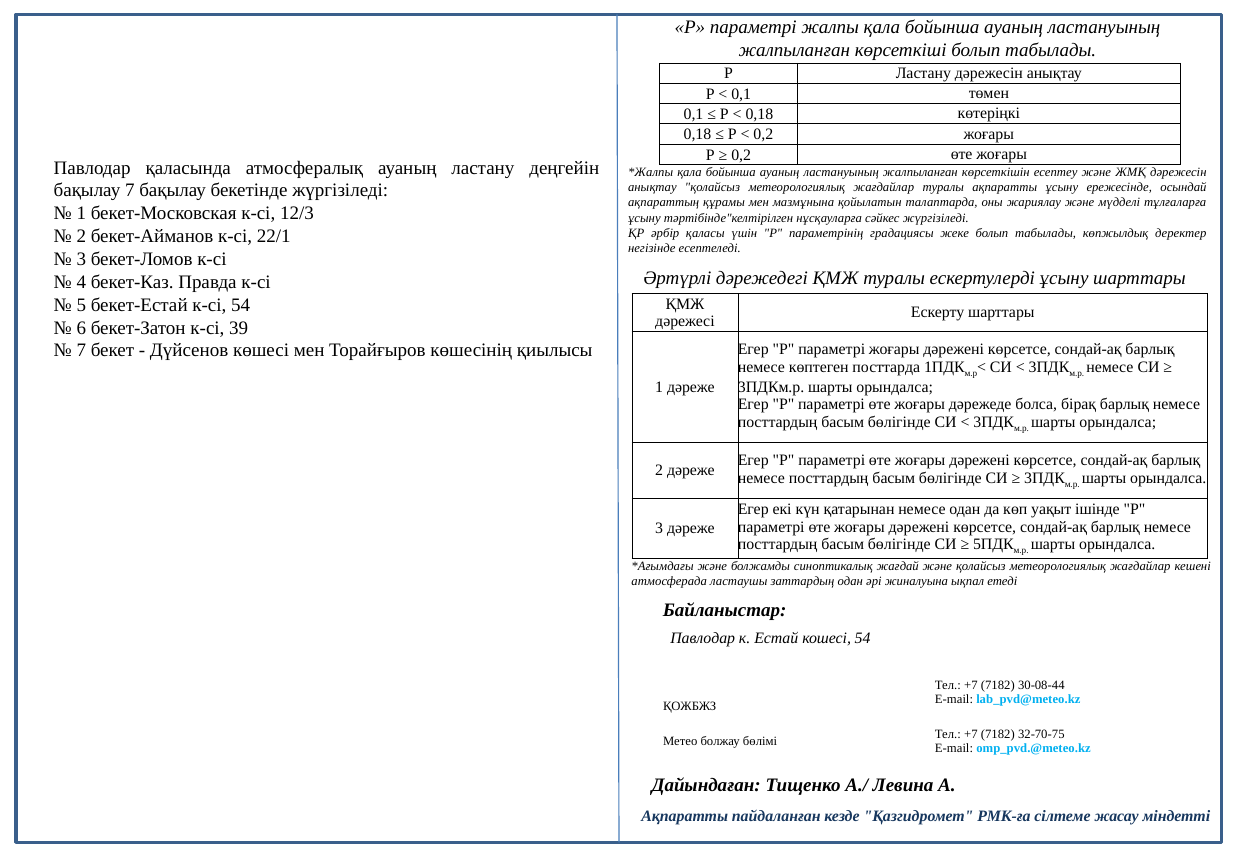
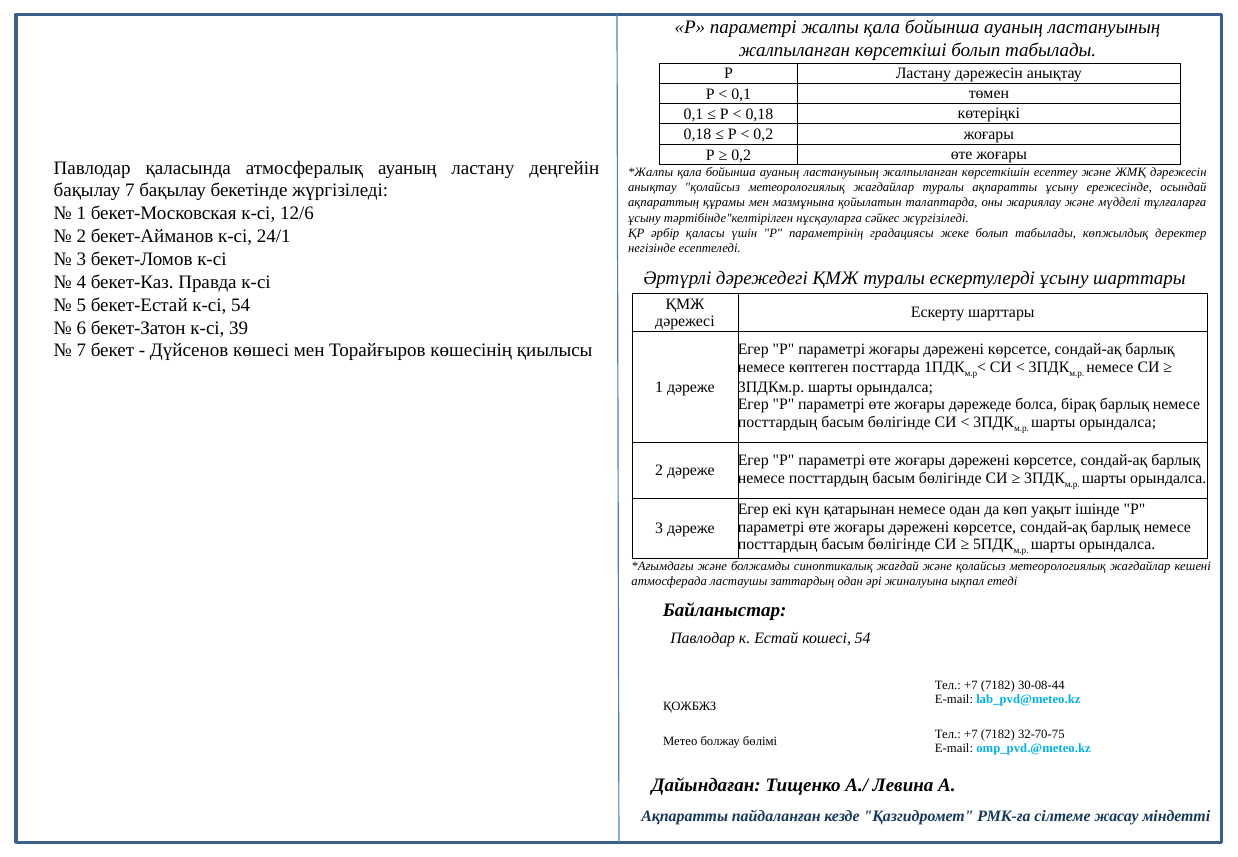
12/3: 12/3 -> 12/6
22/1: 22/1 -> 24/1
